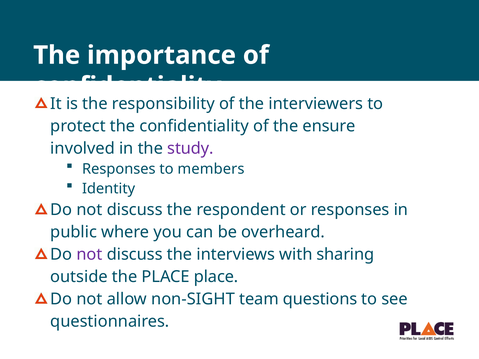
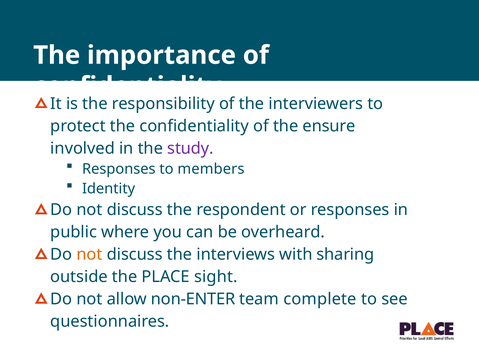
not at (89, 255) colour: purple -> orange
PLACE place: place -> sight
non-SIGHT: non-SIGHT -> non-ENTER
questions: questions -> complete
